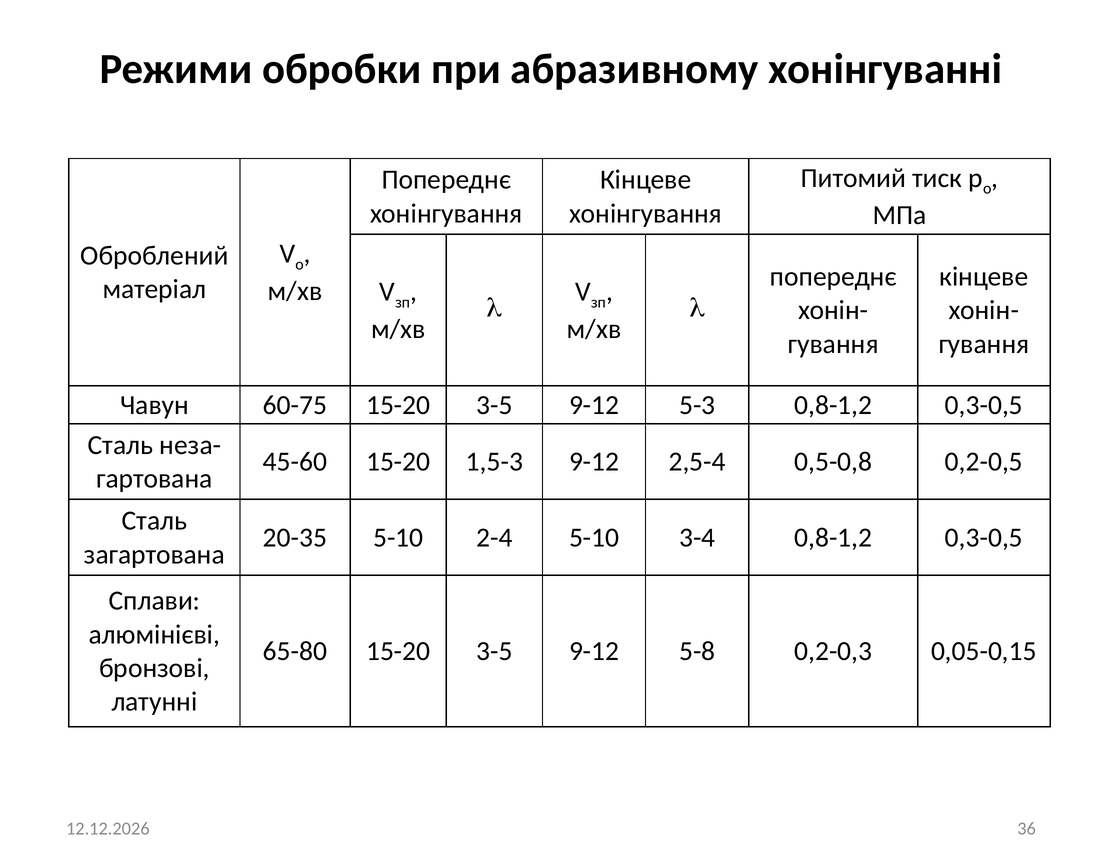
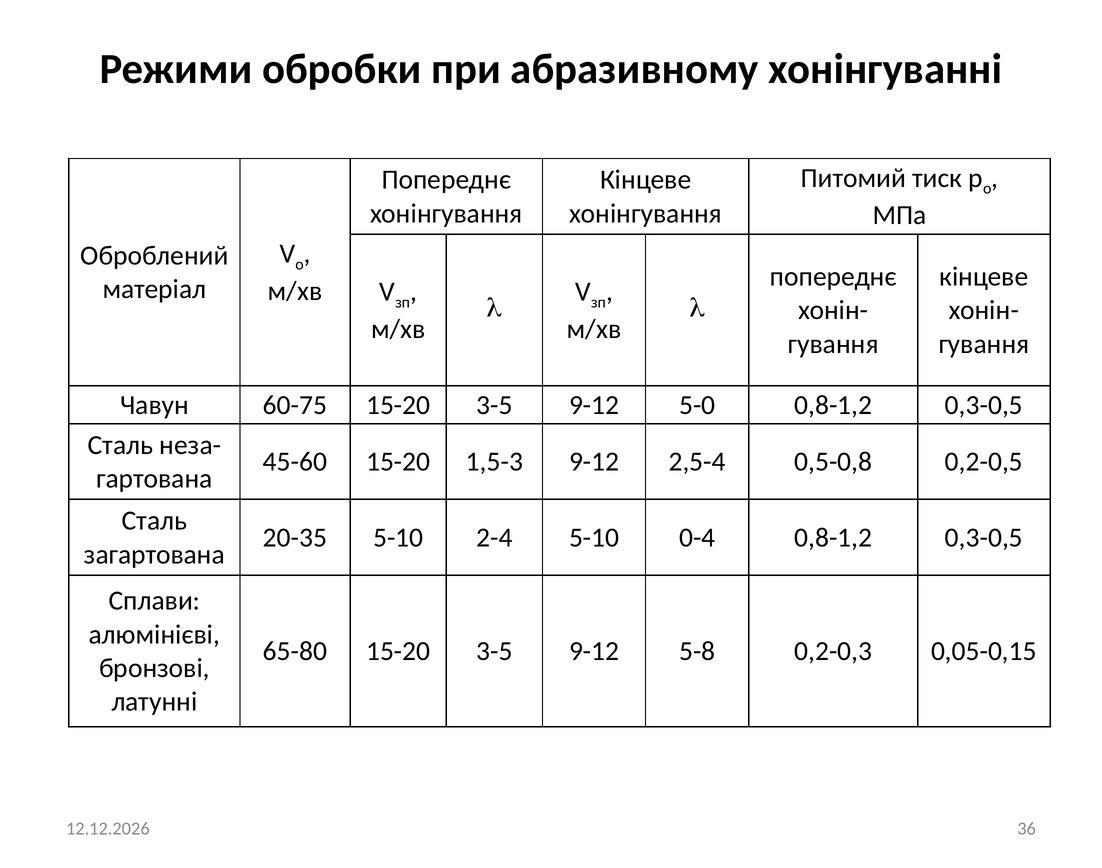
5-3: 5-3 -> 5-0
3-4: 3-4 -> 0-4
